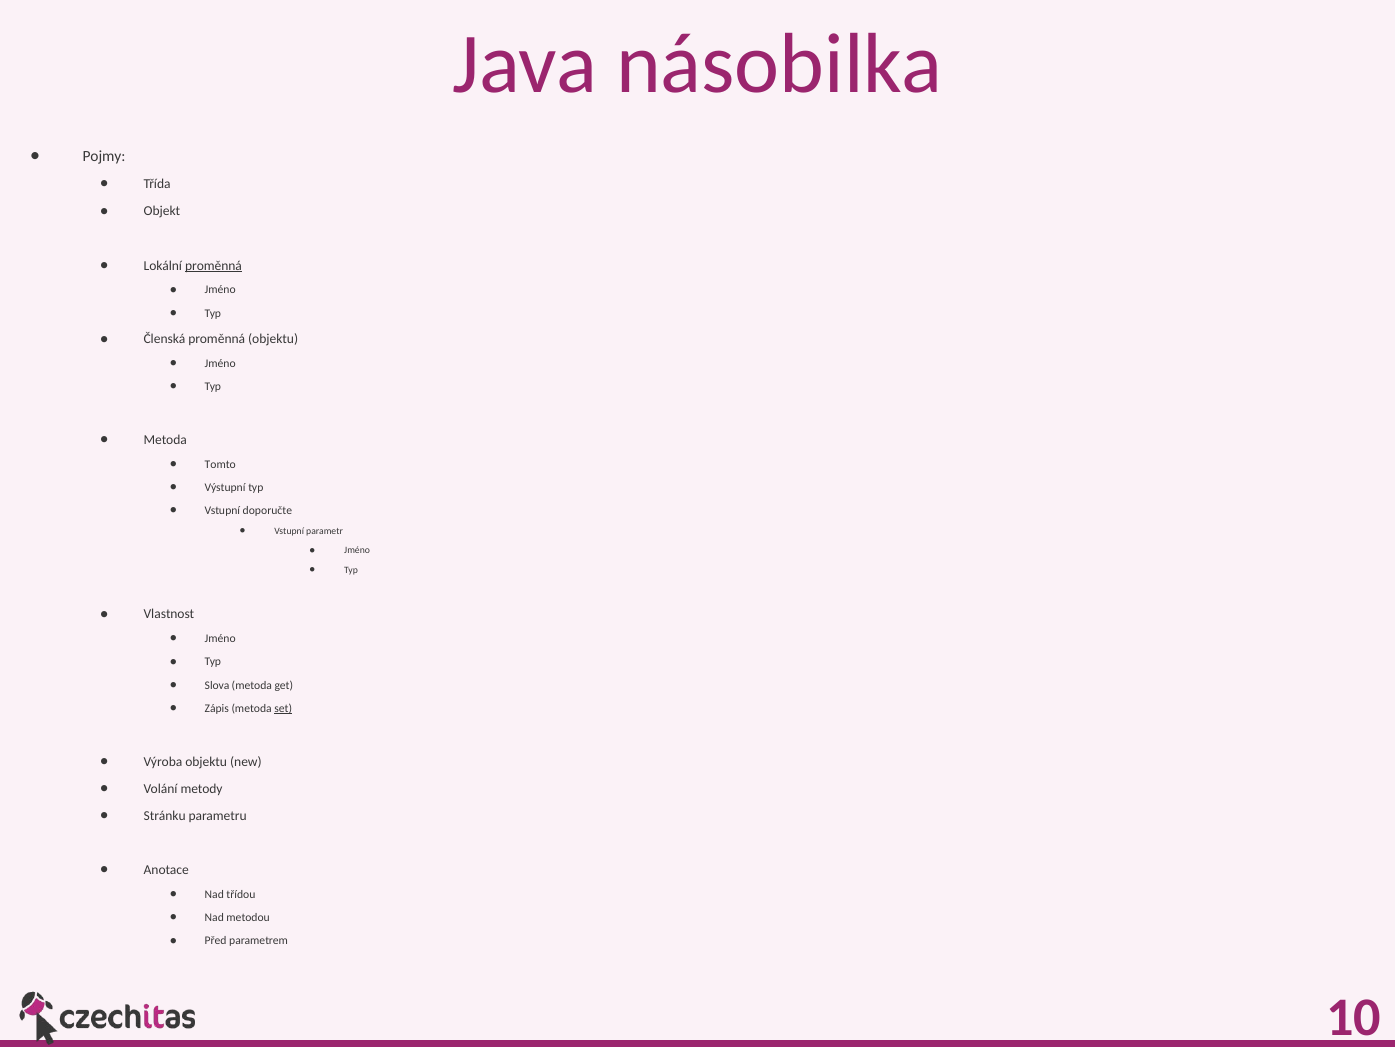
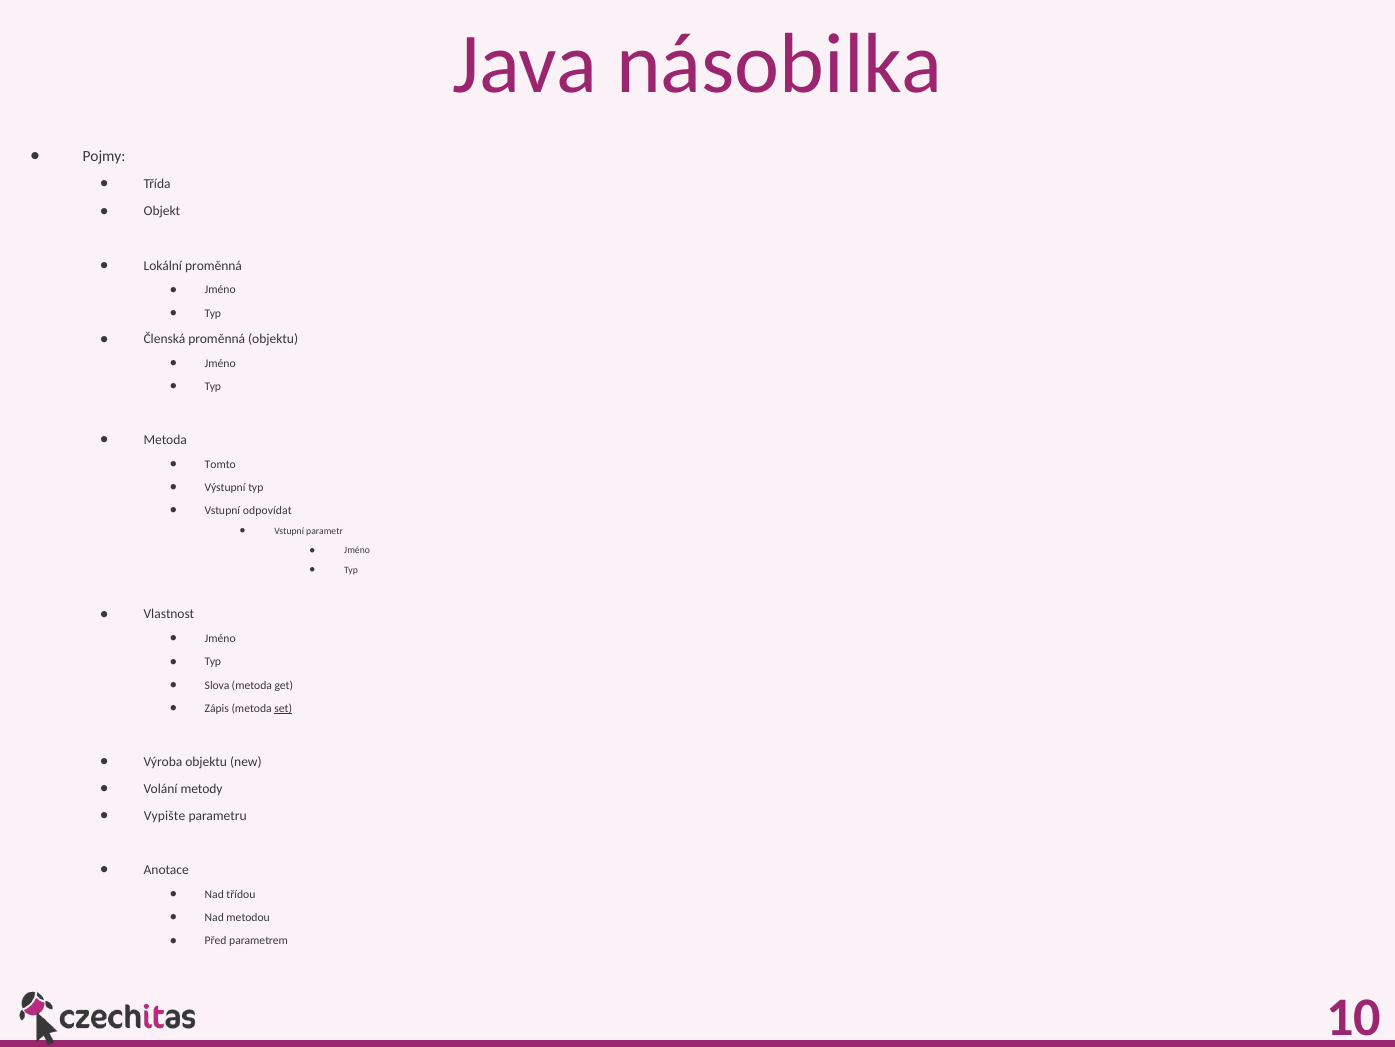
proměnná at (214, 266) underline: present -> none
doporučte: doporučte -> odpovídat
Stránku: Stránku -> Vypište
